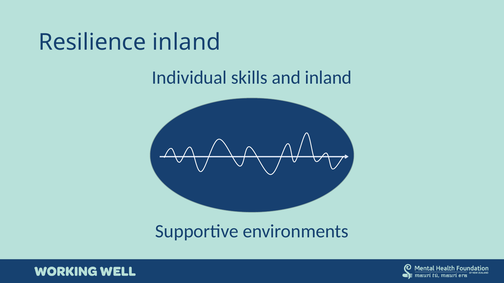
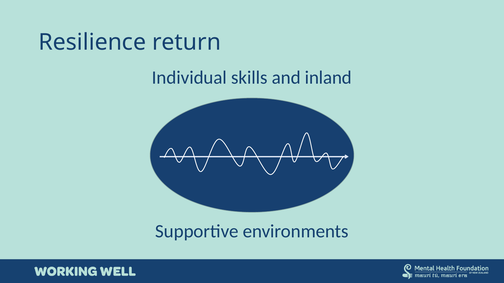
Resilience inland: inland -> return
